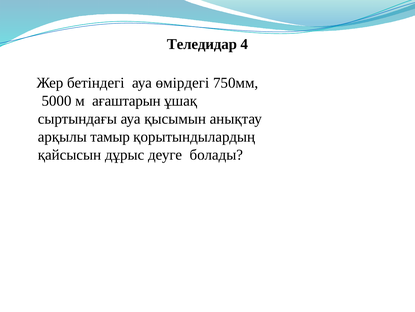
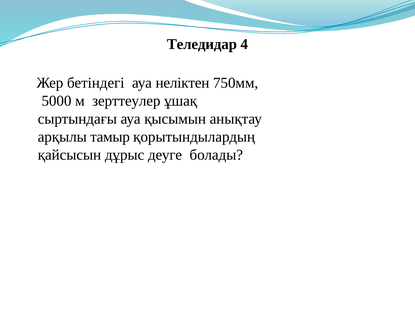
өмірдегі: өмірдегі -> неліктен
ағаштарын: ағаштарын -> зерттеулер
